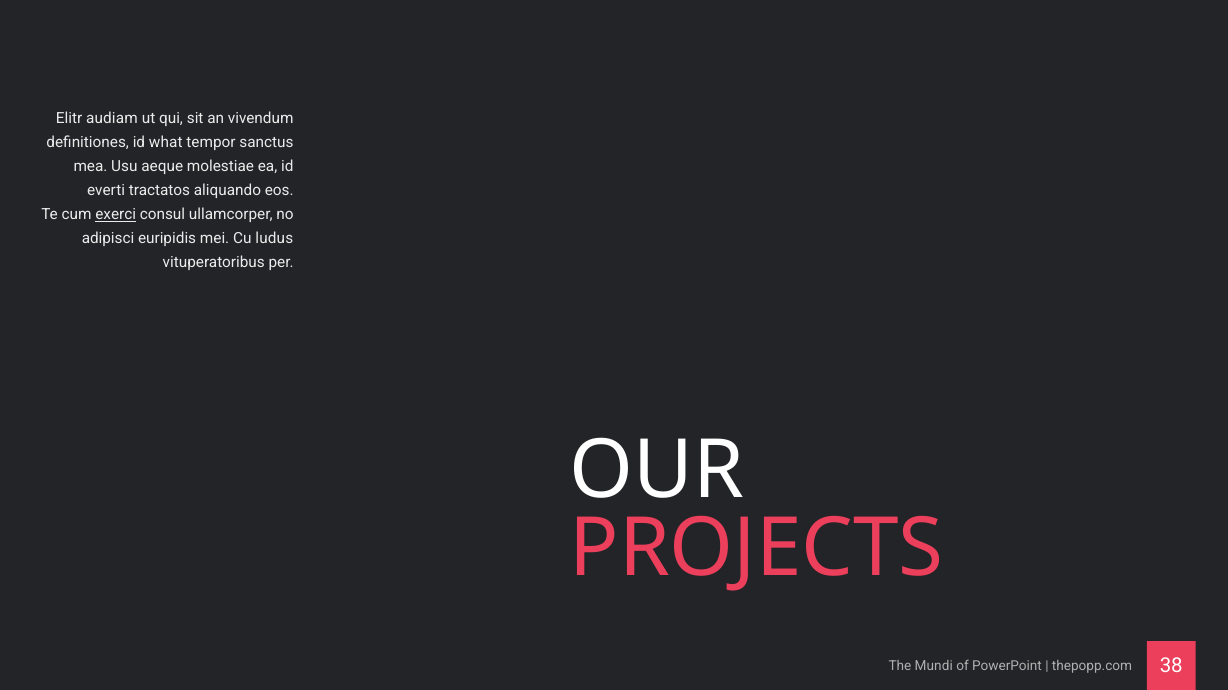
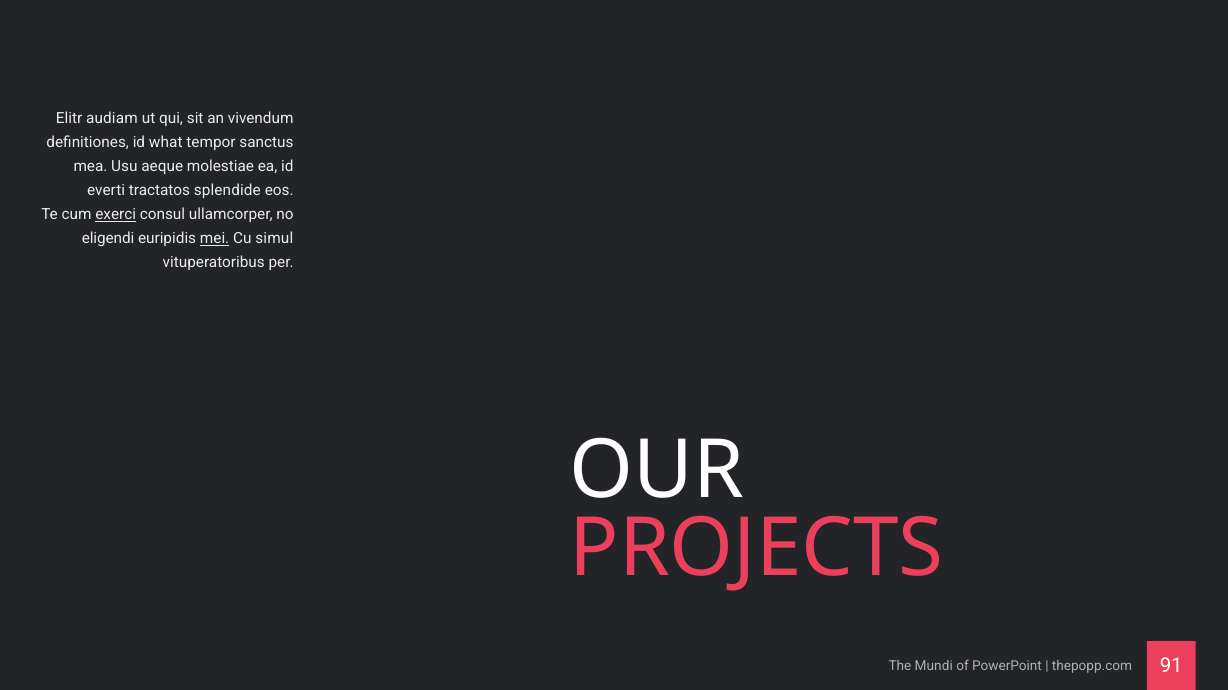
aliquando: aliquando -> splendide
adipisci: adipisci -> eligendi
mei underline: none -> present
ludus: ludus -> simul
38: 38 -> 91
